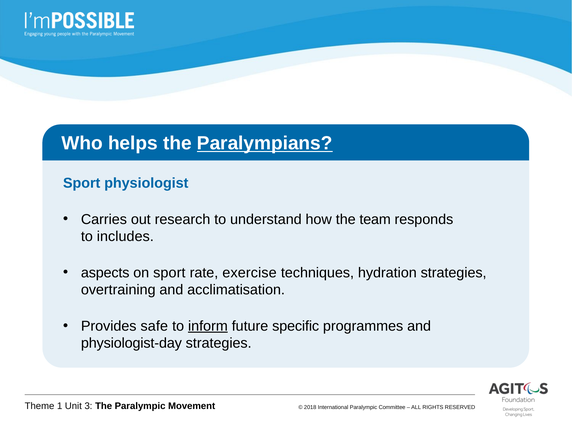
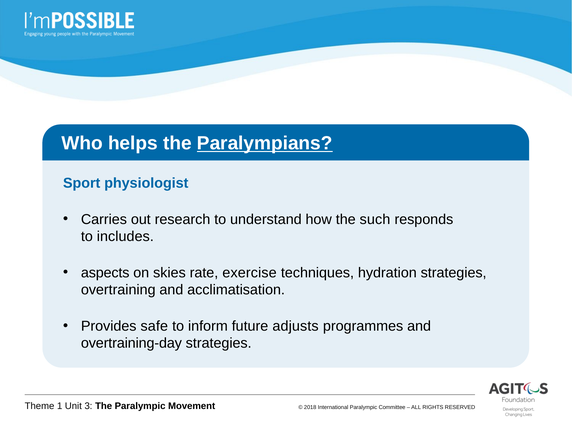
team: team -> such
on sport: sport -> skies
inform underline: present -> none
specific: specific -> adjusts
physiologist-day: physiologist-day -> overtraining-day
